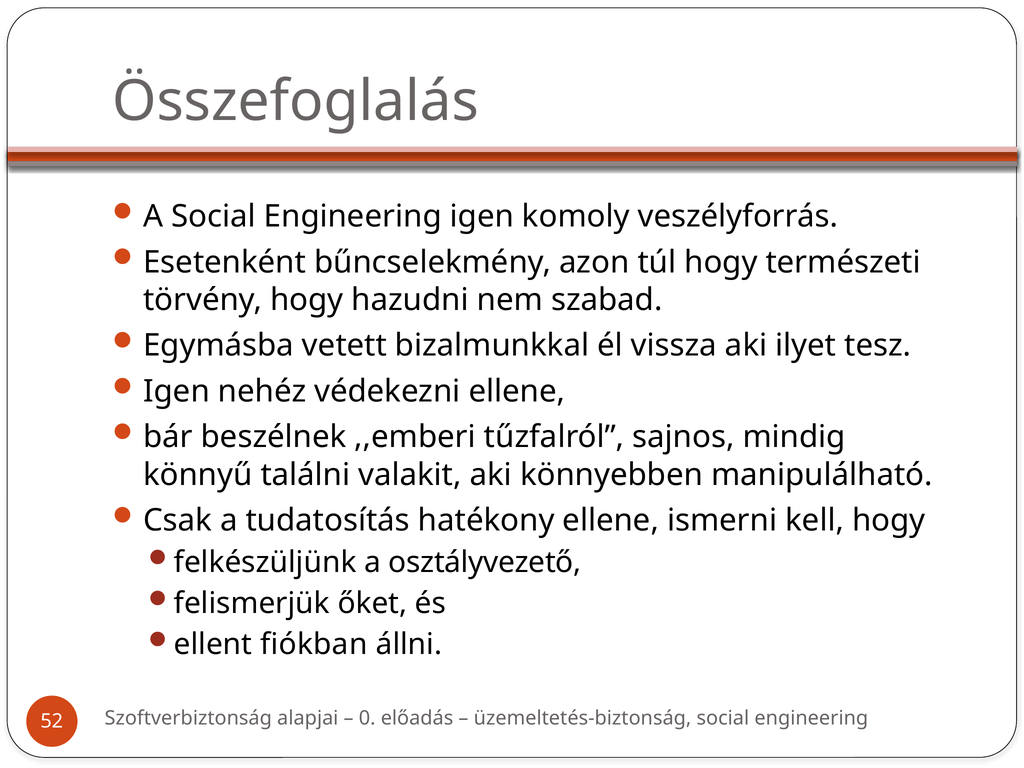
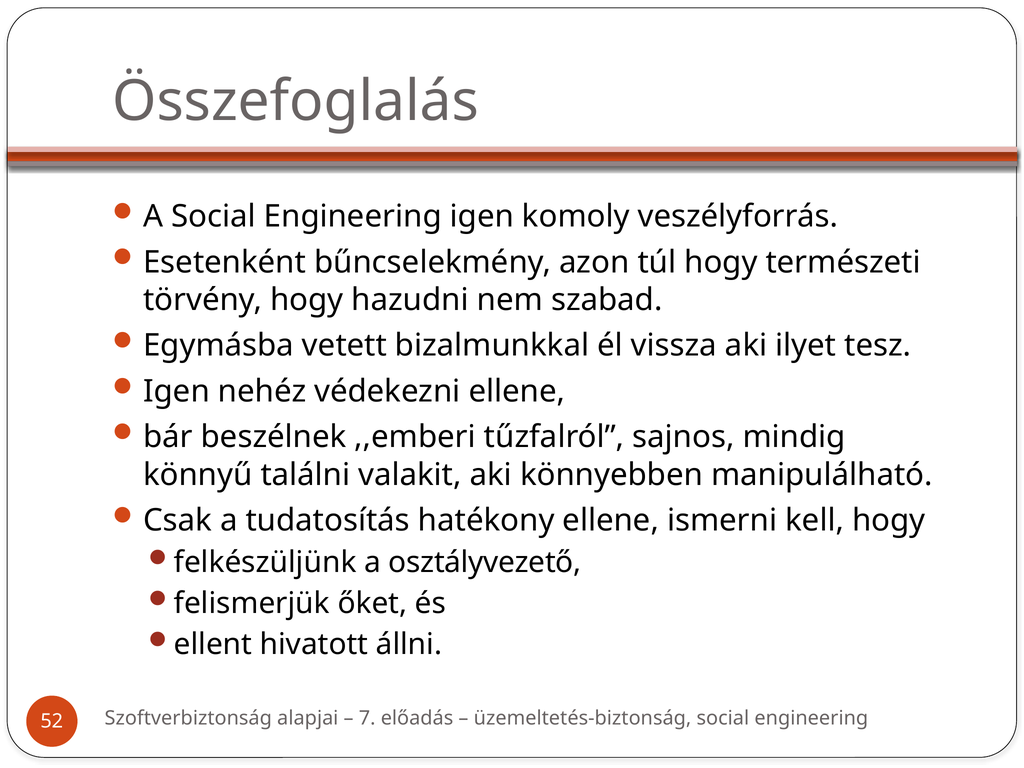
fiókban: fiókban -> hivatott
0: 0 -> 7
